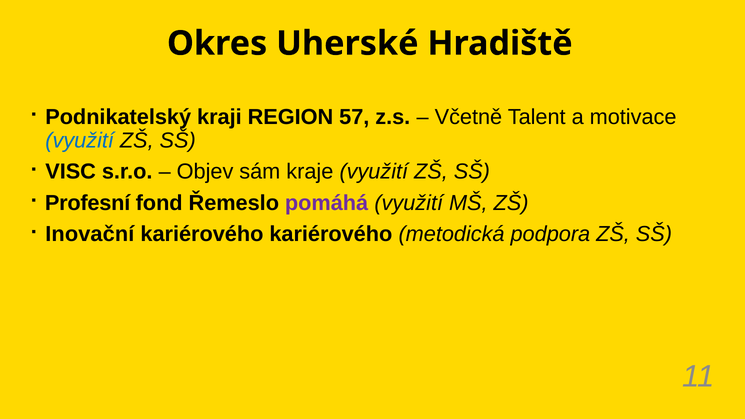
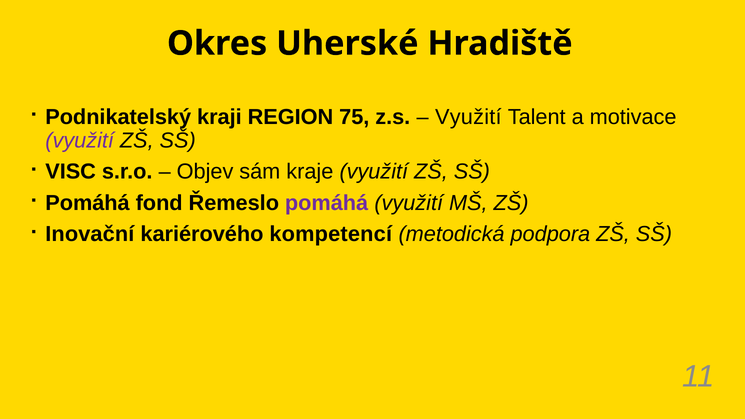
57: 57 -> 75
Včetně at (468, 117): Včetně -> Využití
využití at (80, 140) colour: blue -> purple
Profesní at (88, 203): Profesní -> Pomáhá
kariérového kariérového: kariérového -> kompetencí
